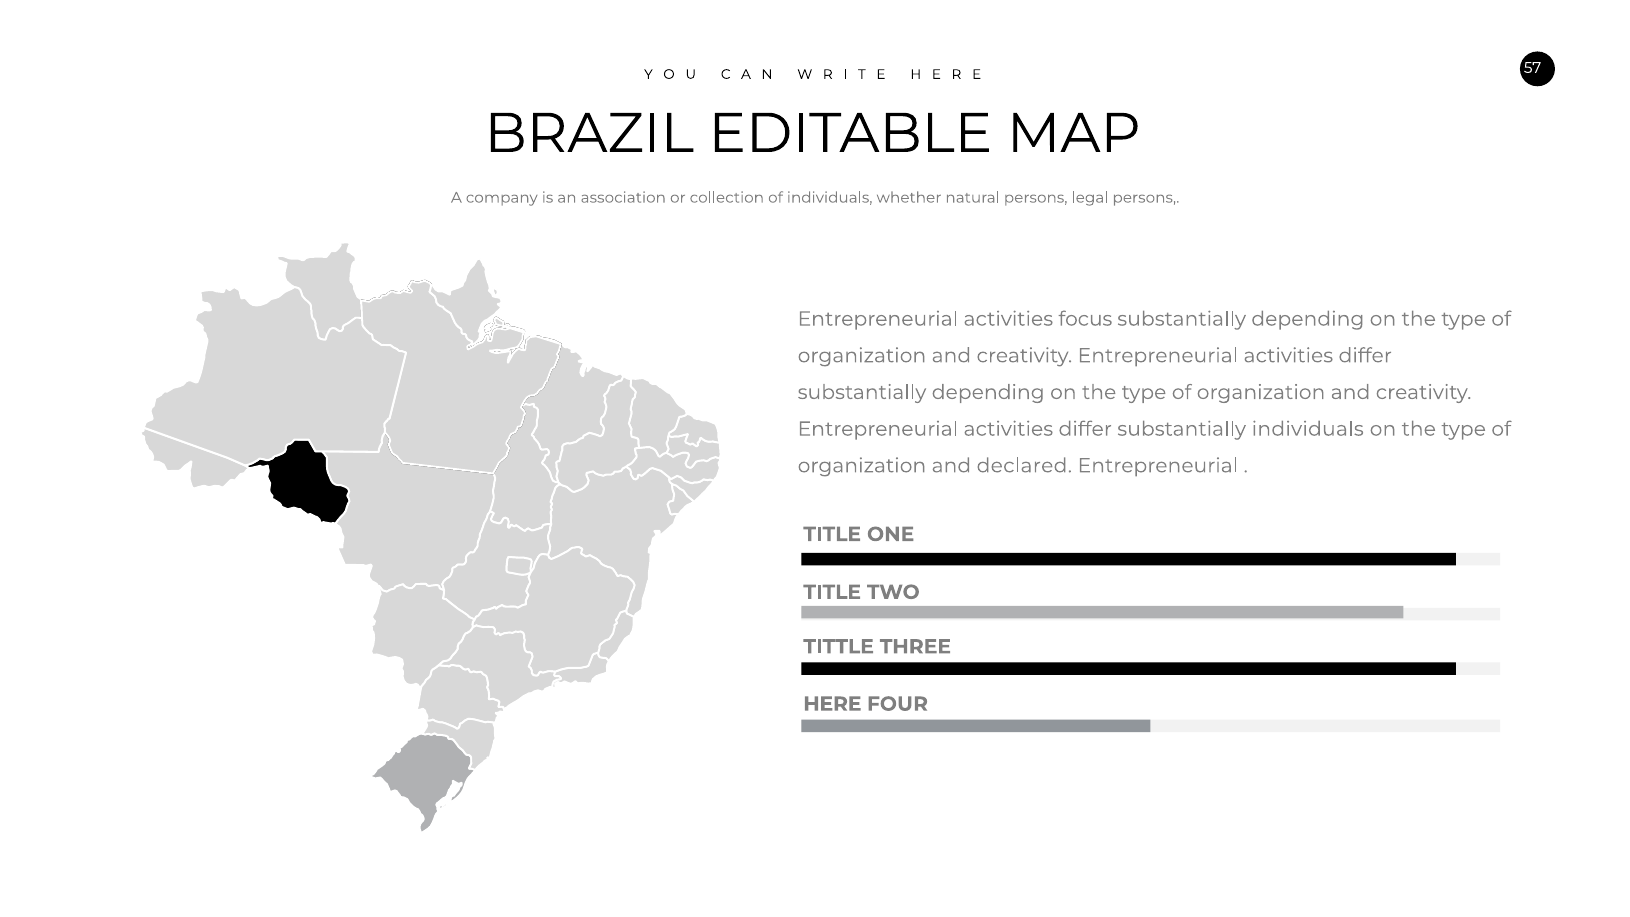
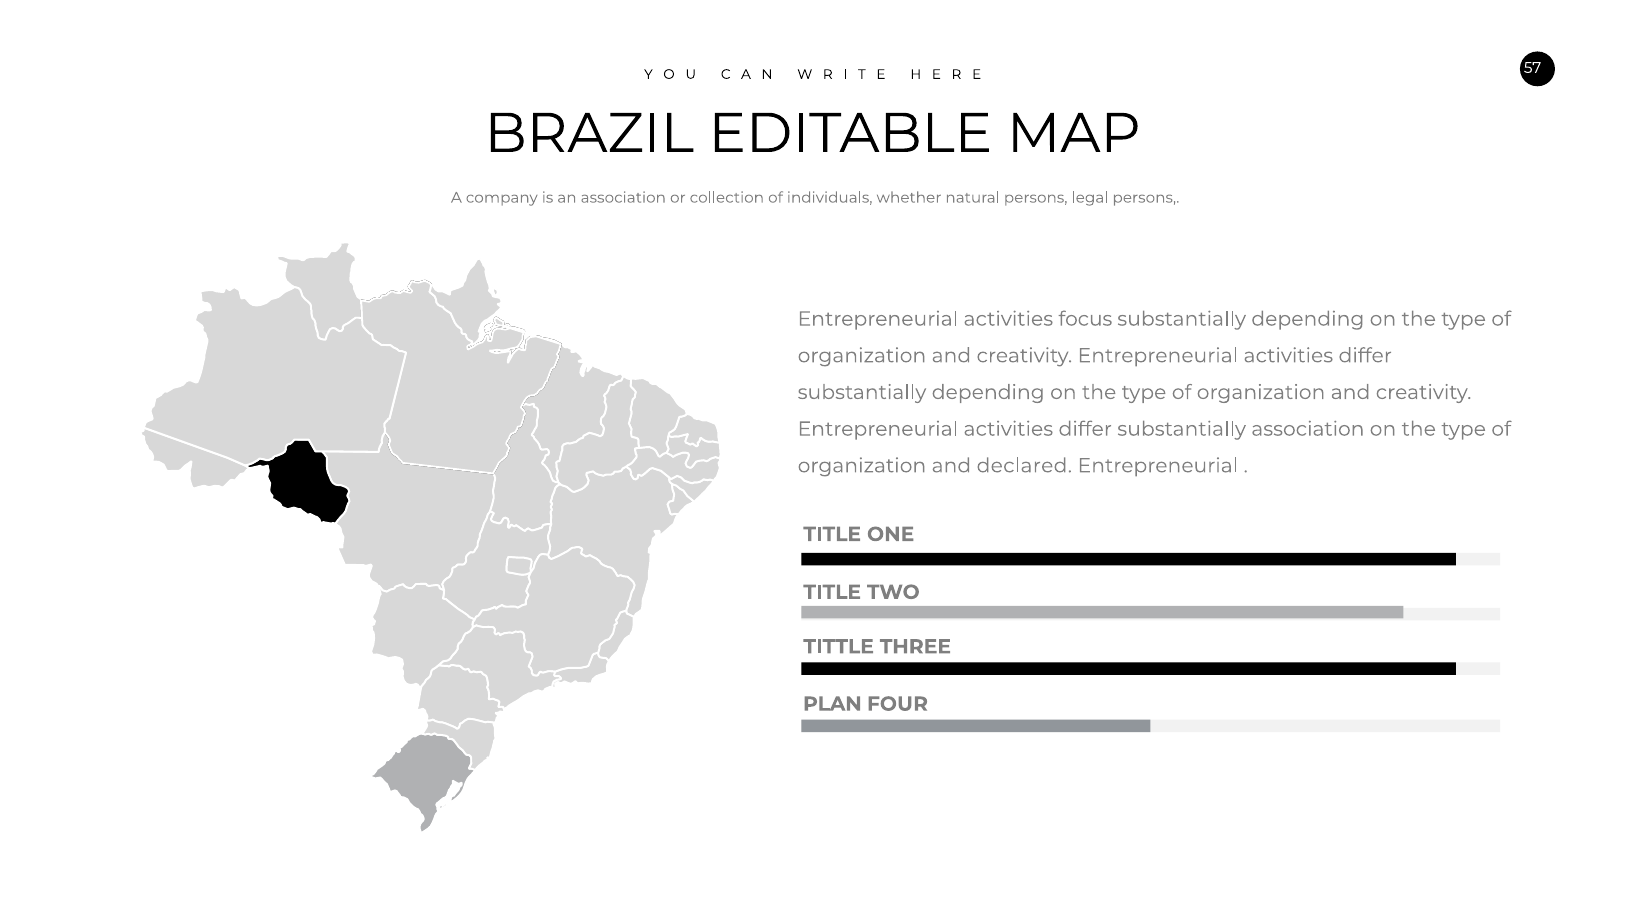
substantially individuals: individuals -> association
HERE: HERE -> PLAN
